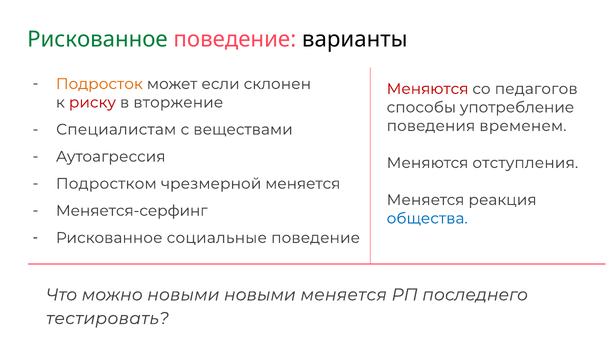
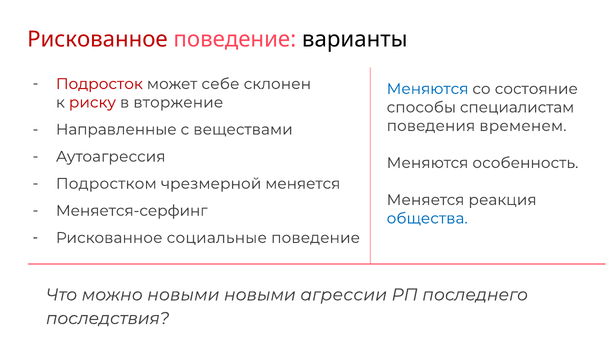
Рискованное at (97, 39) colour: green -> red
Подросток colour: orange -> red
если: если -> себе
Меняются at (428, 89) colour: red -> blue
педагогов: педагогов -> состояние
употребление: употребление -> специалистам
Специалистам: Специалистам -> Направленные
отступления: отступления -> особенность
новыми меняется: меняется -> агрессии
тестировать: тестировать -> последствия
